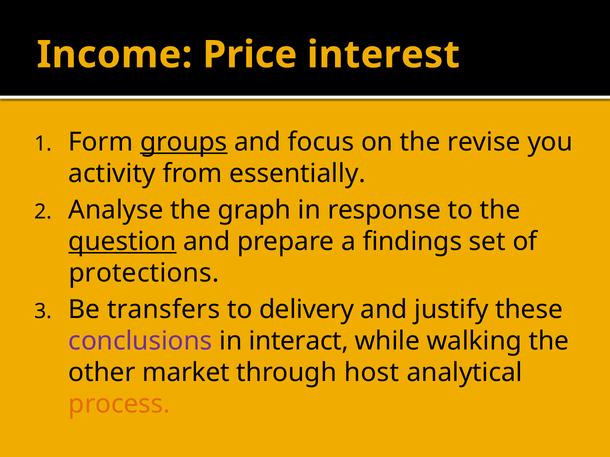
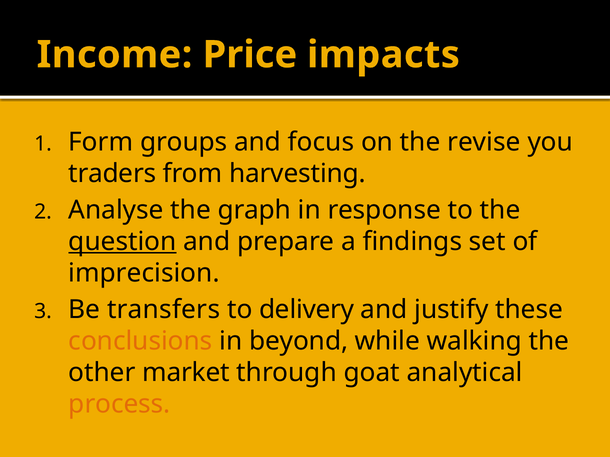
interest: interest -> impacts
groups underline: present -> none
activity: activity -> traders
essentially: essentially -> harvesting
protections: protections -> imprecision
conclusions colour: purple -> orange
interact: interact -> beyond
host: host -> goat
